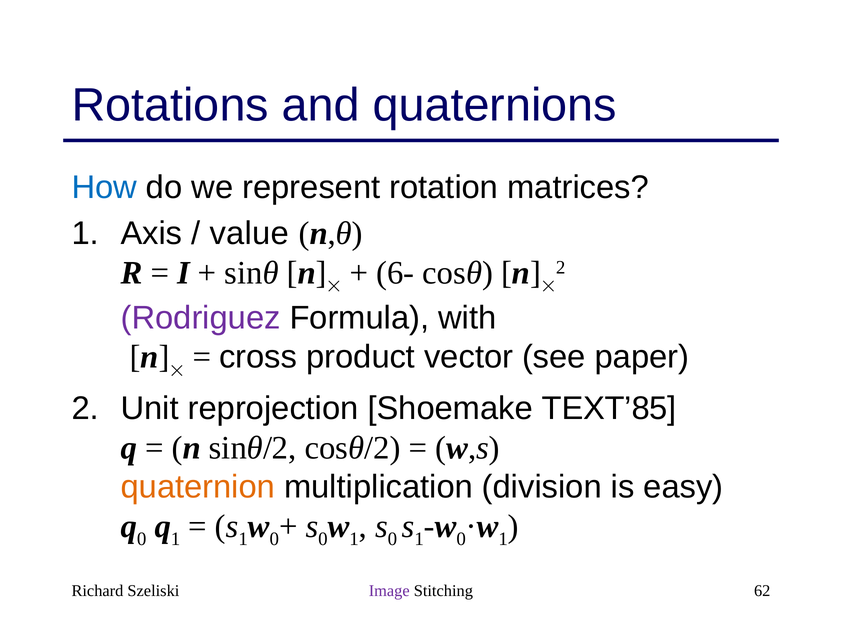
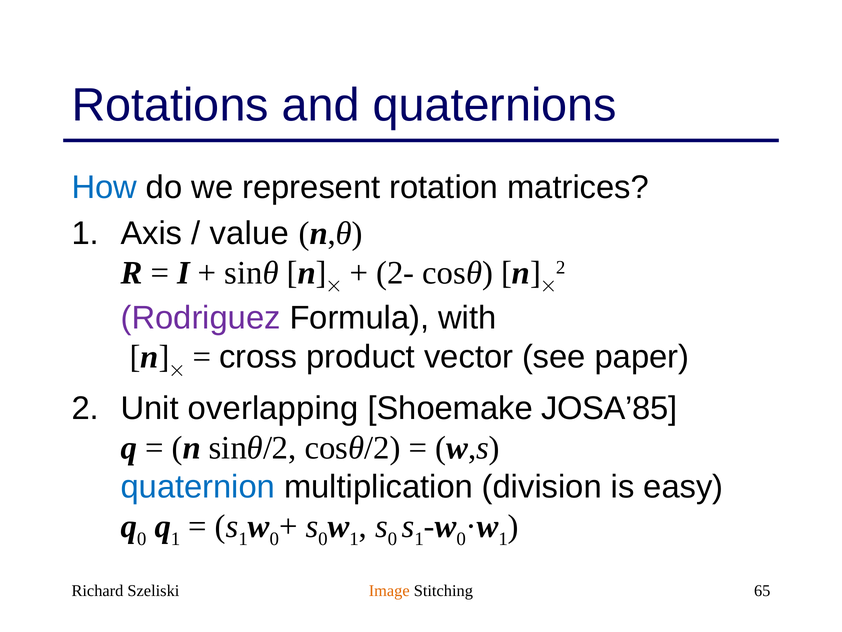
6-: 6- -> 2-
reprojection: reprojection -> overlapping
TEXT’85: TEXT’85 -> JOSA’85
quaternion colour: orange -> blue
Image colour: purple -> orange
62: 62 -> 65
